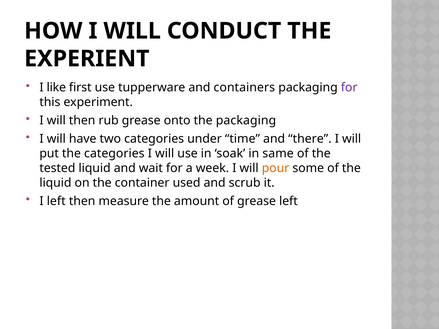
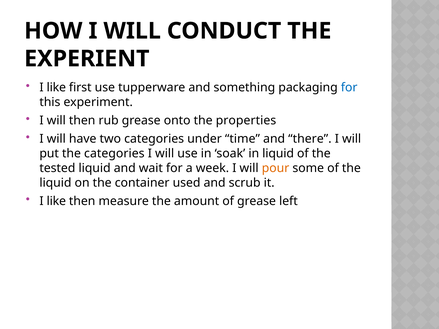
containers: containers -> something
for at (349, 88) colour: purple -> blue
the packaging: packaging -> properties
in same: same -> liquid
left at (56, 201): left -> like
